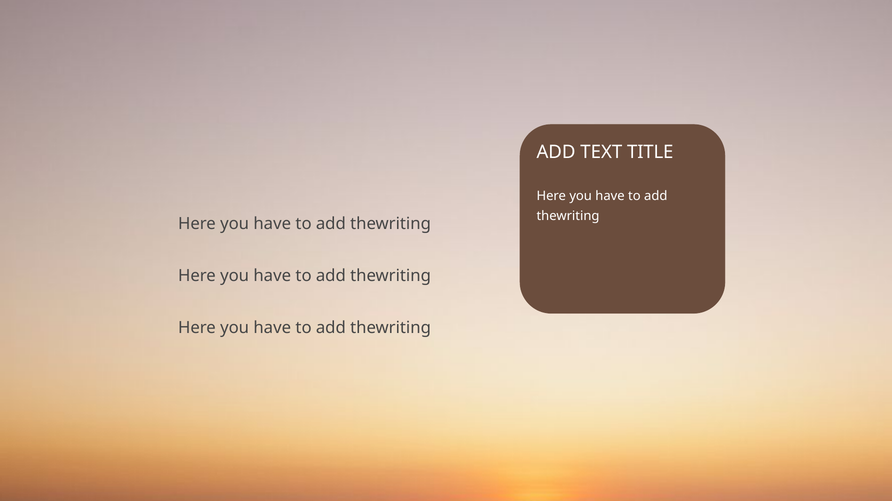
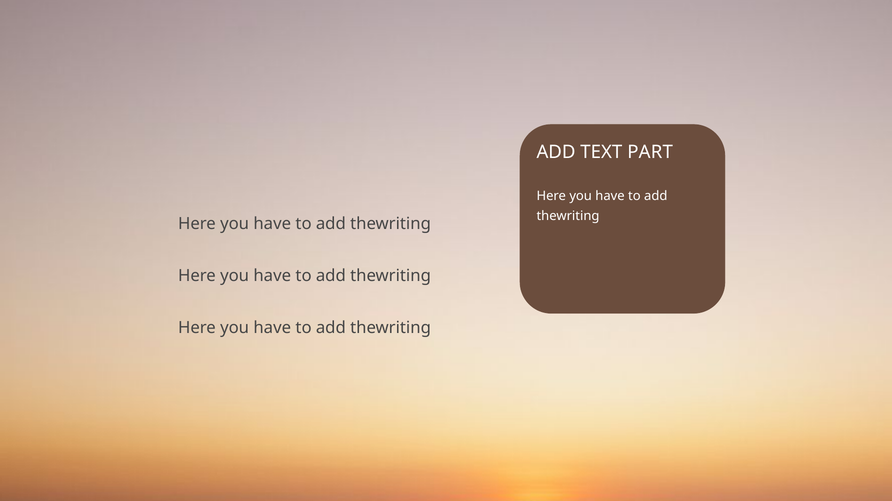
TITLE: TITLE -> PART
